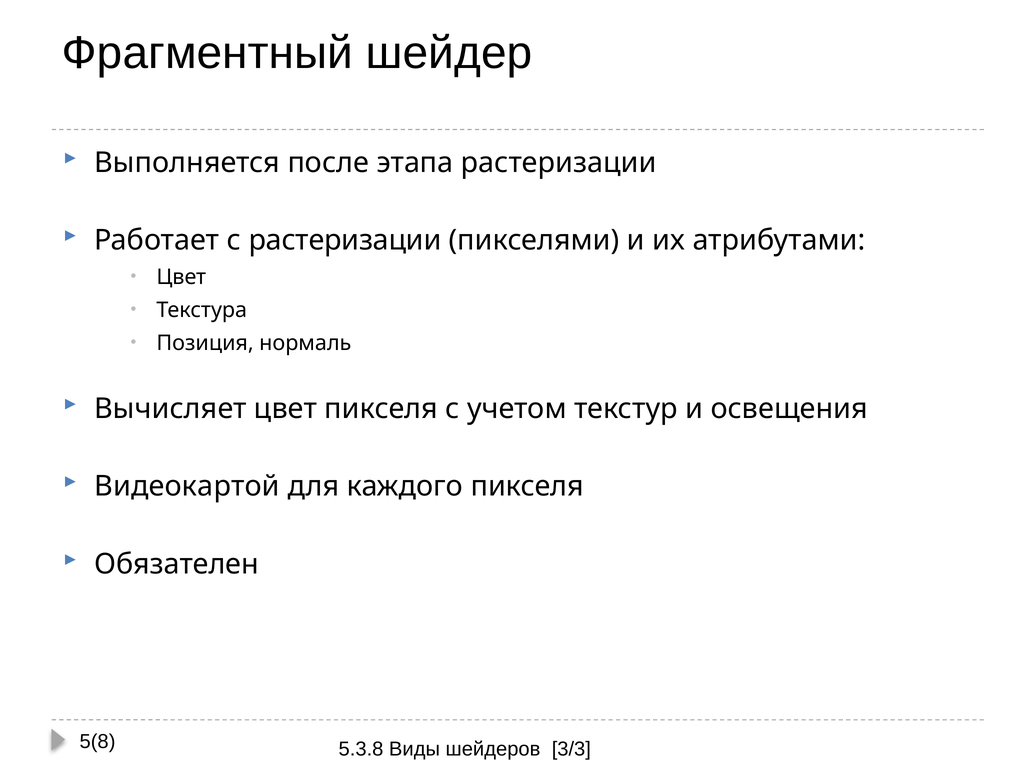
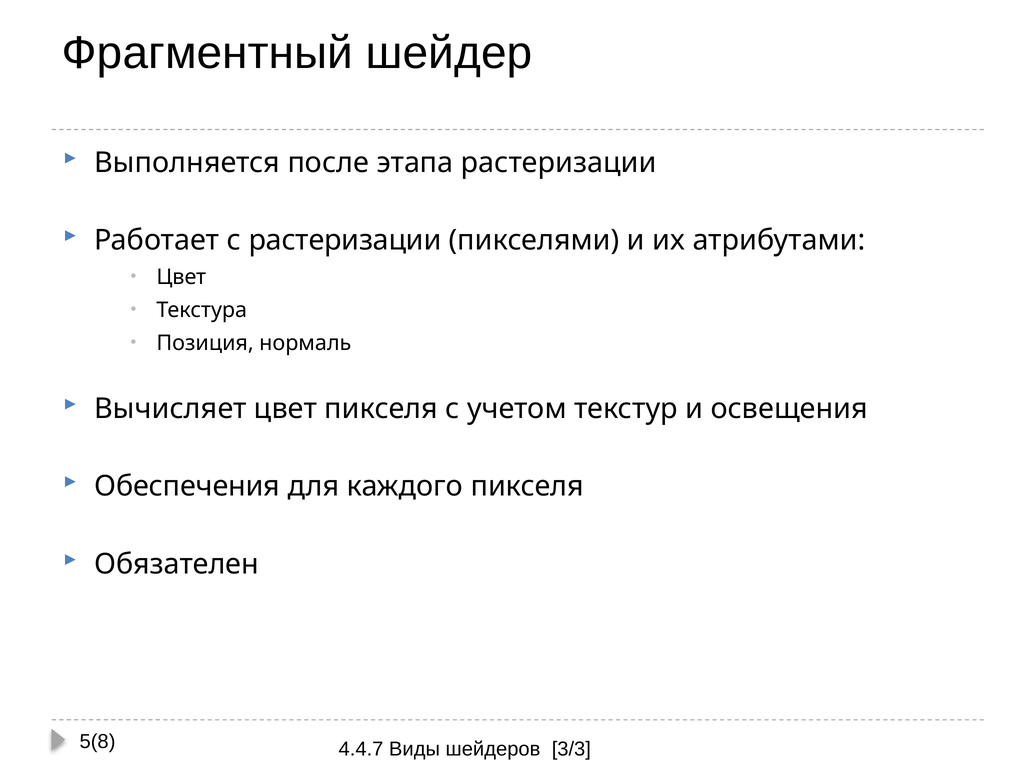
Видеокартой: Видеокартой -> Обеспечения
5.3.8: 5.3.8 -> 4.4.7
